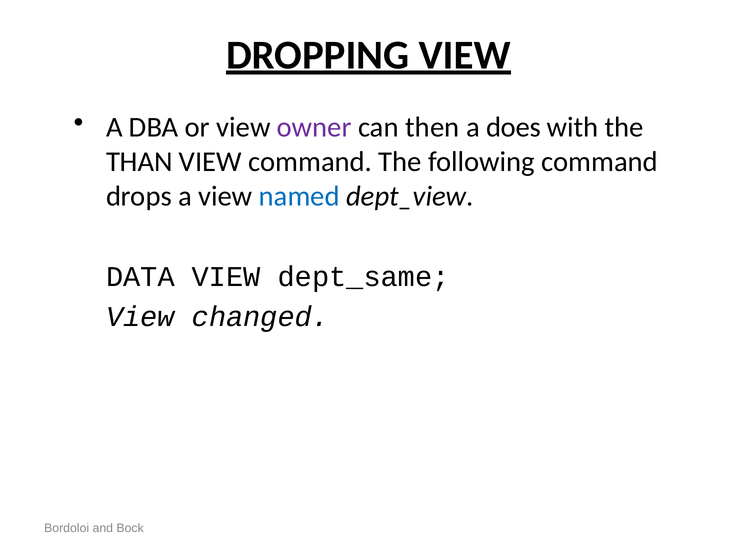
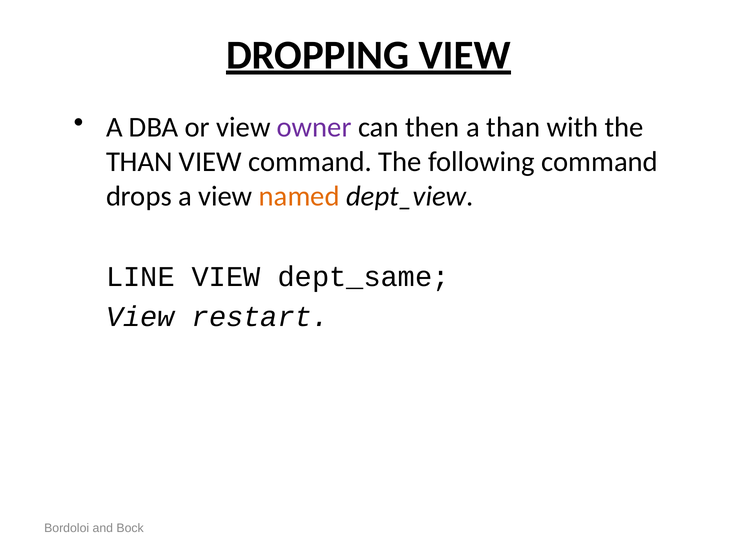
a does: does -> than
named colour: blue -> orange
DATA: DATA -> LINE
changed: changed -> restart
